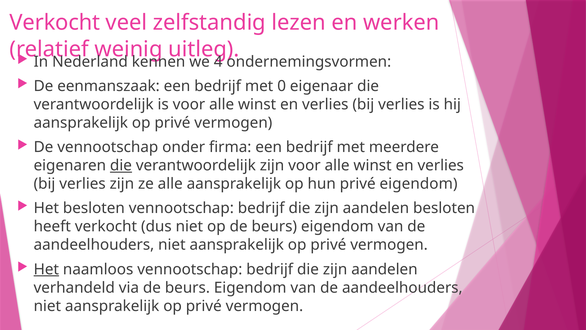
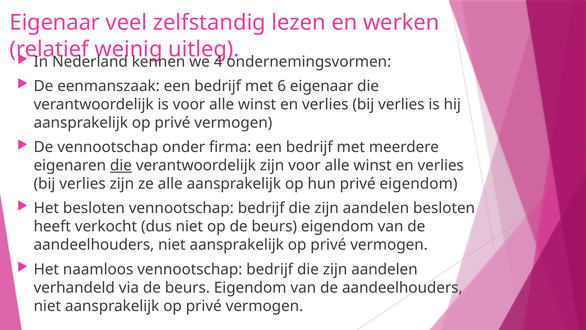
Verkocht at (55, 23): Verkocht -> Eigenaar
0: 0 -> 6
Het at (46, 269) underline: present -> none
